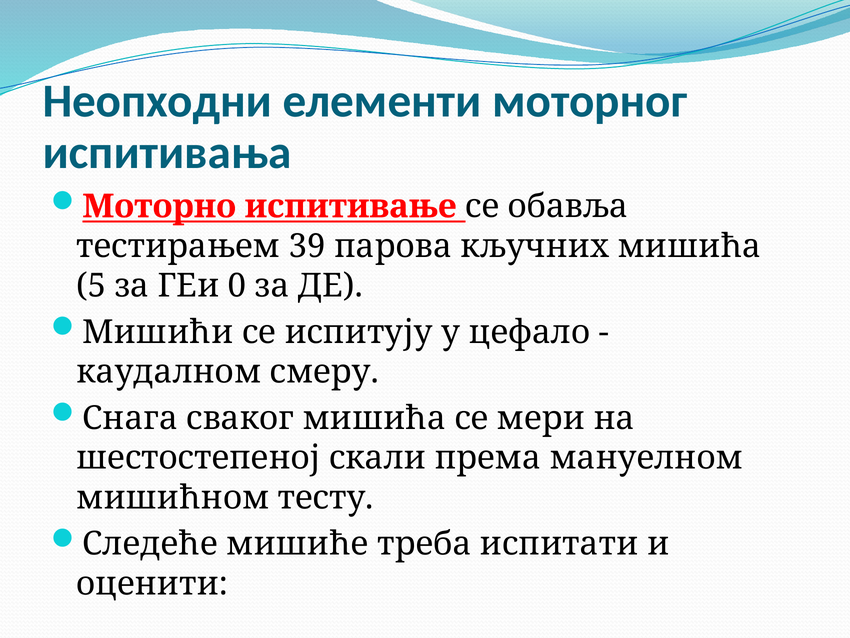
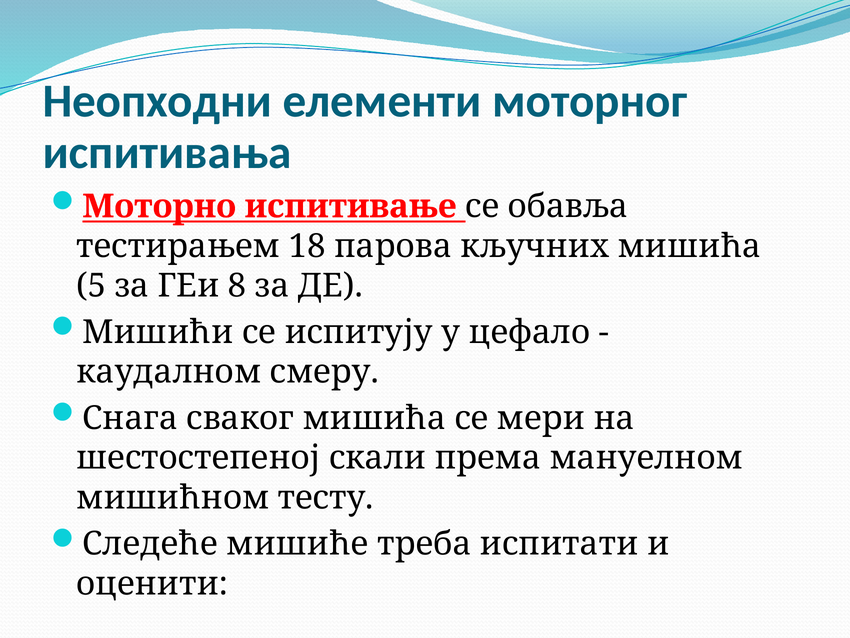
39: 39 -> 18
0: 0 -> 8
